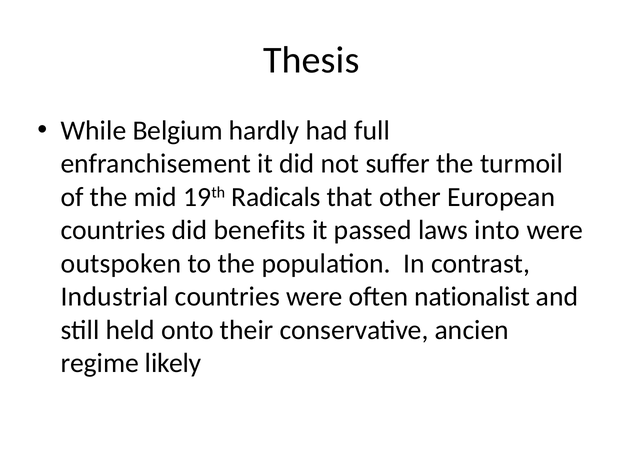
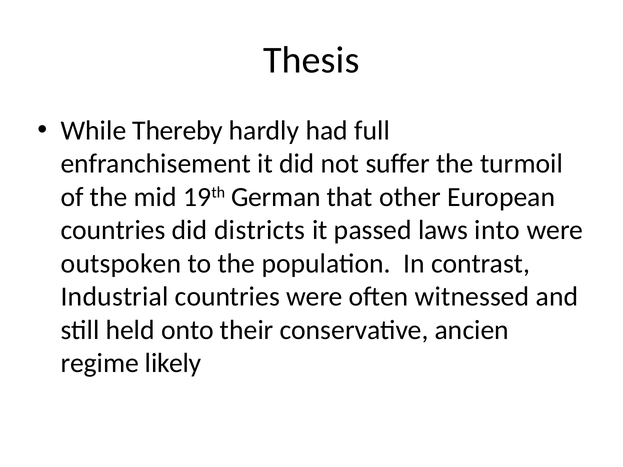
Belgium: Belgium -> Thereby
Radicals: Radicals -> German
benefits: benefits -> districts
nationalist: nationalist -> witnessed
